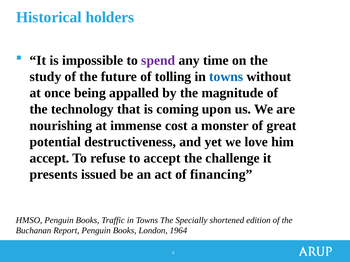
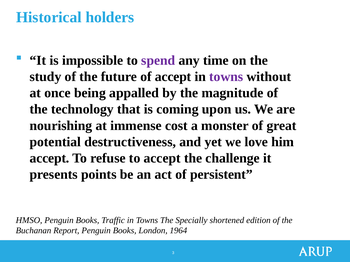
of tolling: tolling -> accept
towns at (226, 77) colour: blue -> purple
issued: issued -> points
financing: financing -> persistent
